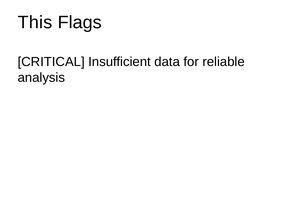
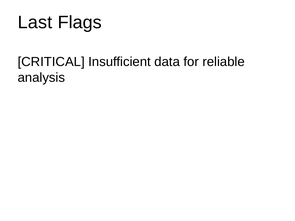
This: This -> Last
